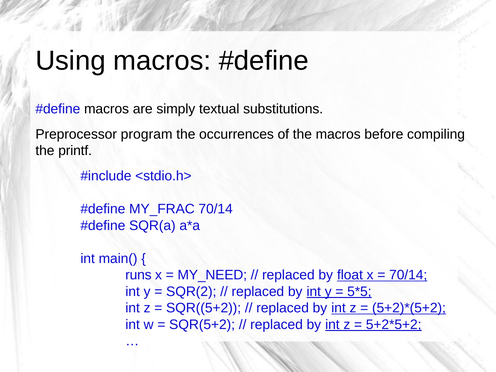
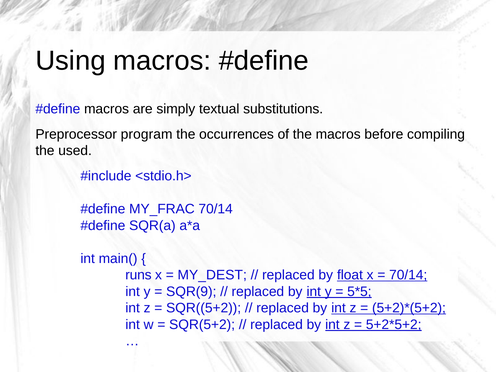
printf: printf -> used
MY_NEED: MY_NEED -> MY_DEST
SQR(2: SQR(2 -> SQR(9
